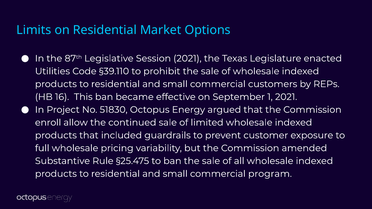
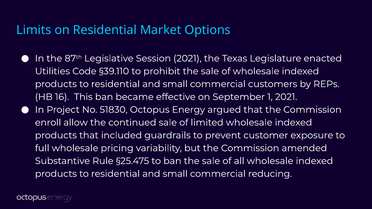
program: program -> reducing
